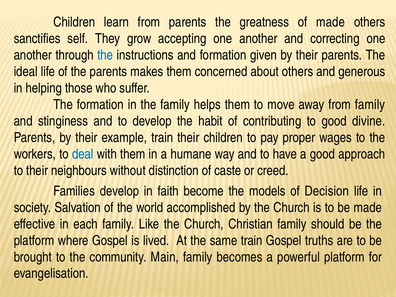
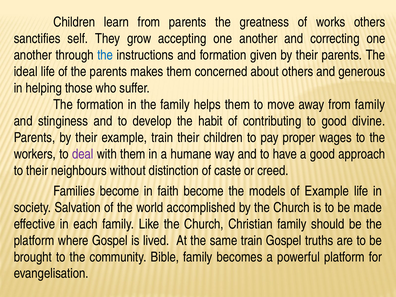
of made: made -> works
deal colour: blue -> purple
Families develop: develop -> become
of Decision: Decision -> Example
Main: Main -> Bible
